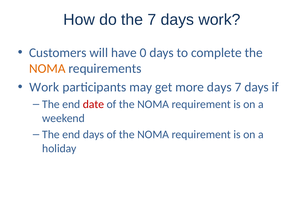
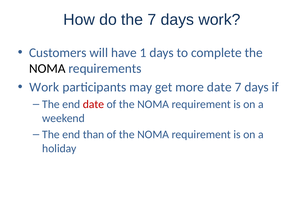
0: 0 -> 1
NOMA at (47, 69) colour: orange -> black
more days: days -> date
end days: days -> than
